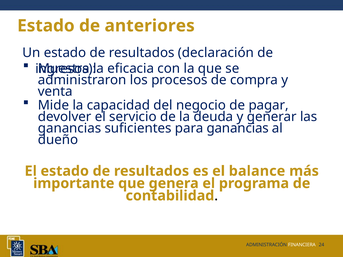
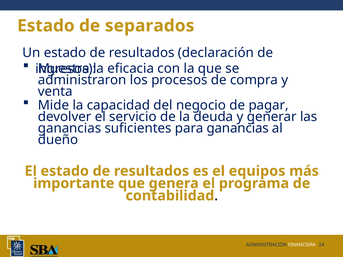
anteriores: anteriores -> separados
balance: balance -> equipos
